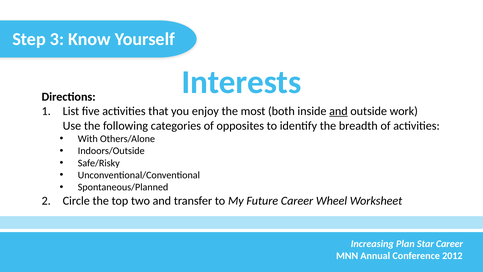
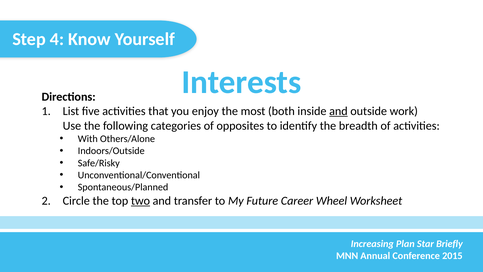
3: 3 -> 4
two underline: none -> present
Star Career: Career -> Briefly
2012: 2012 -> 2015
